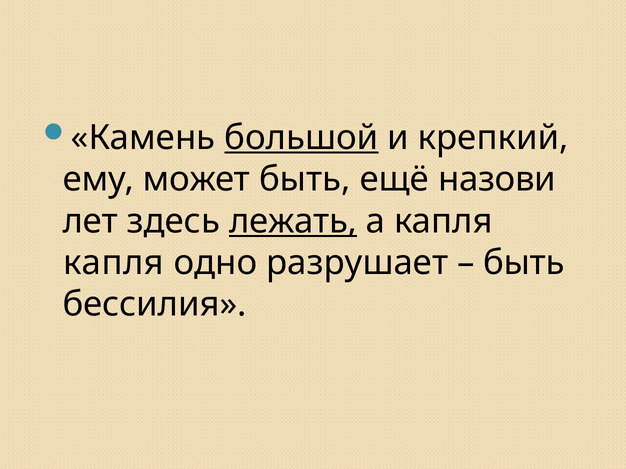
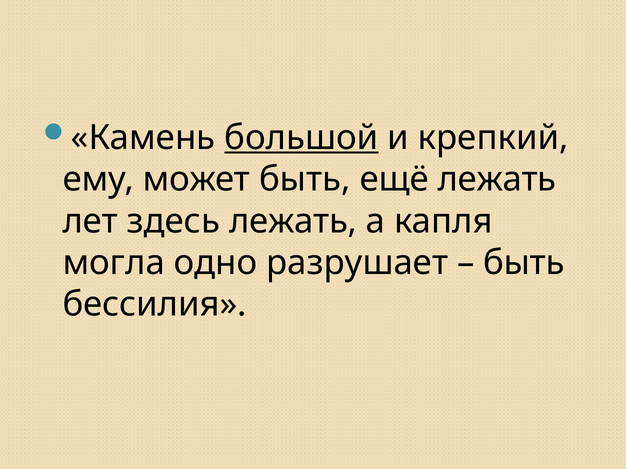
ещё назови: назови -> лежать
лежать at (293, 221) underline: present -> none
капля at (114, 263): капля -> могла
